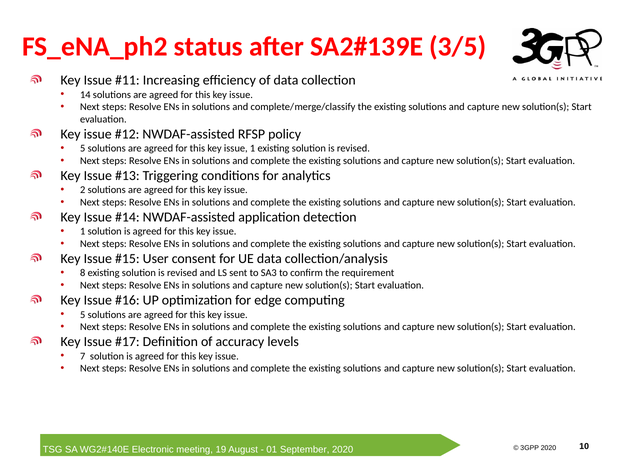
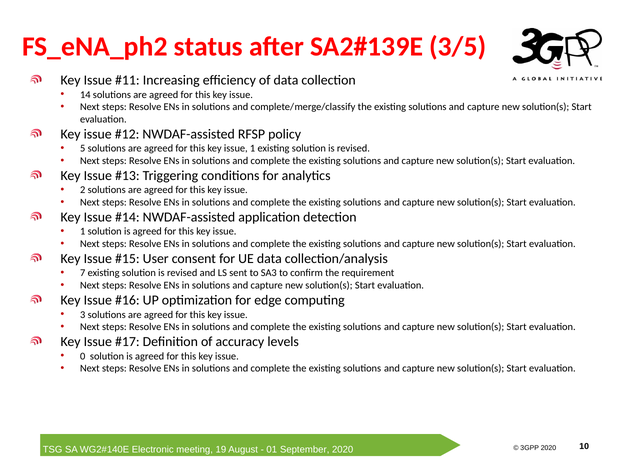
8: 8 -> 7
5 at (83, 315): 5 -> 3
7: 7 -> 0
